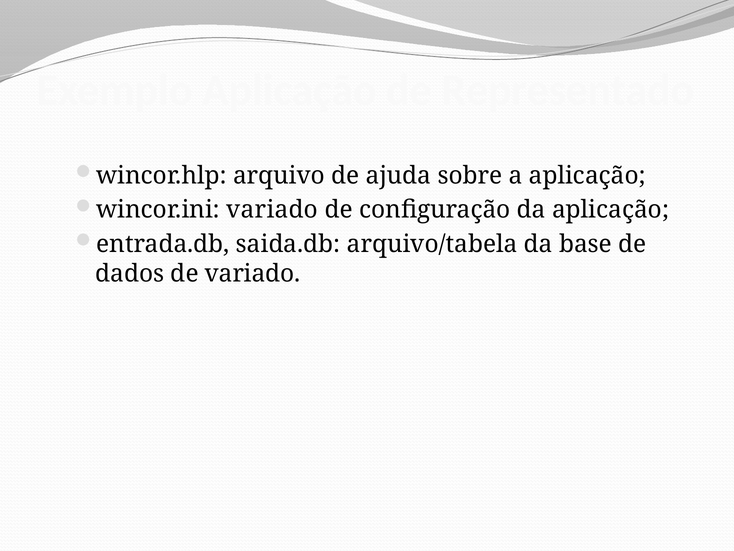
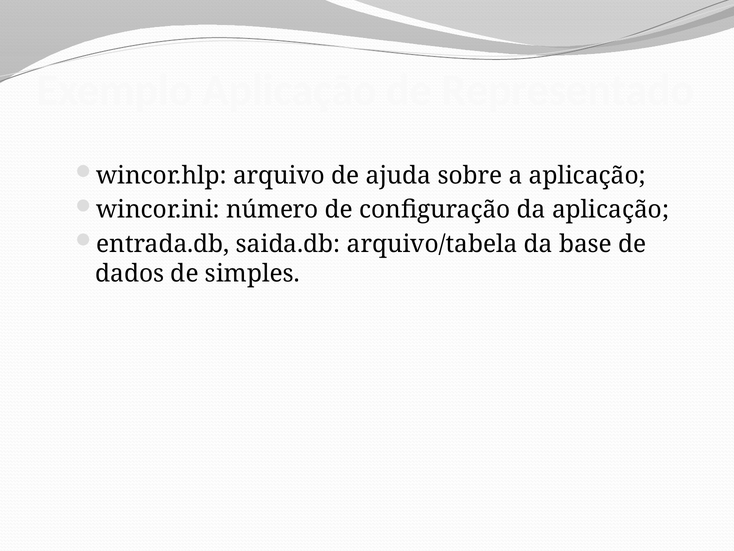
wincor.ini variado: variado -> número
de variado: variado -> simples
